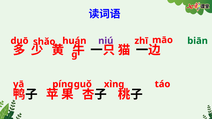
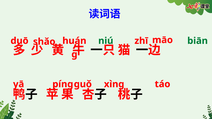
niú colour: purple -> green
